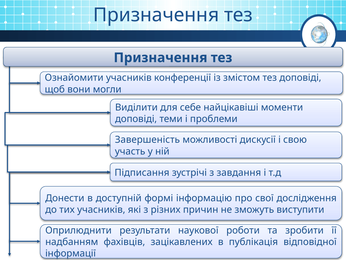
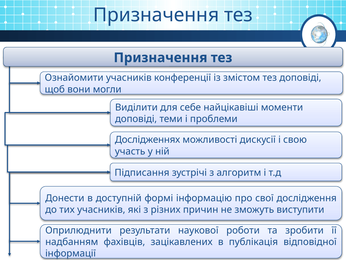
Завершеність: Завершеність -> Дослідженнях
завдання: завдання -> алгоритм
